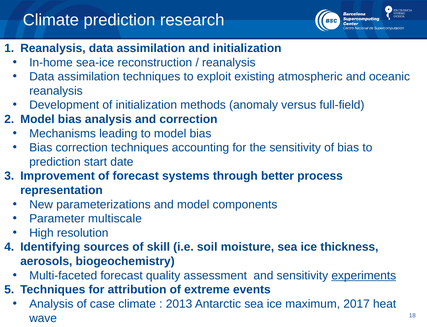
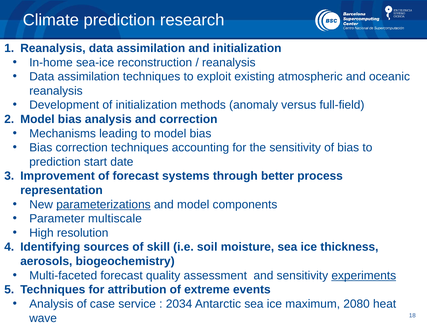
parameterizations underline: none -> present
case climate: climate -> service
2013: 2013 -> 2034
2017: 2017 -> 2080
